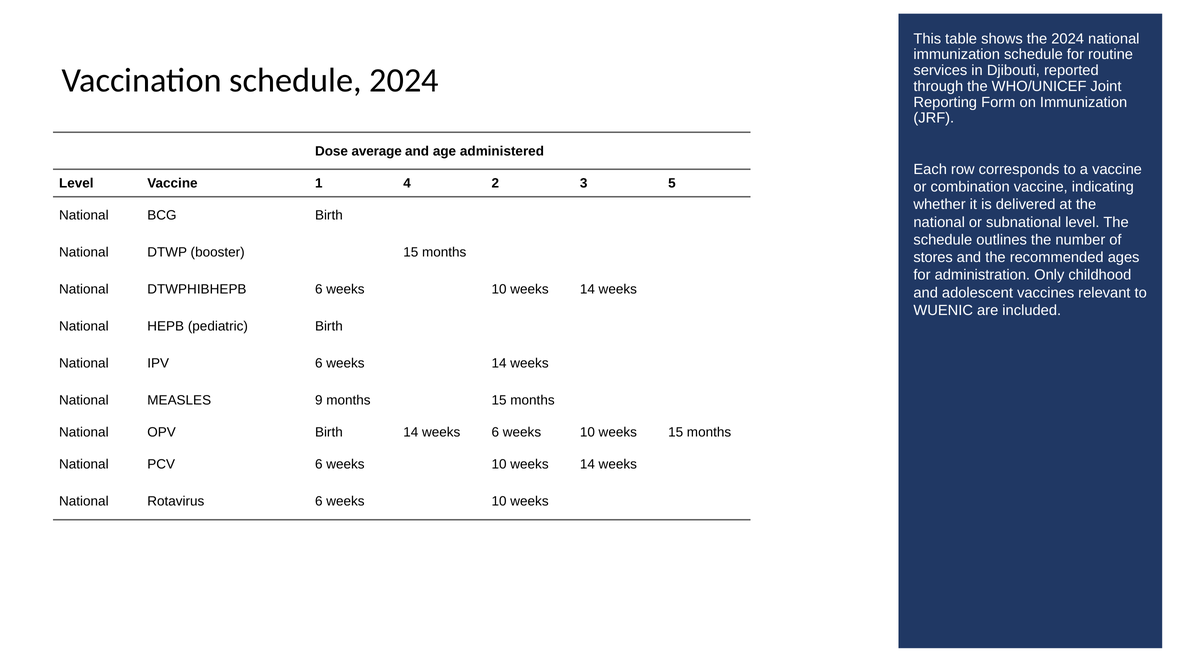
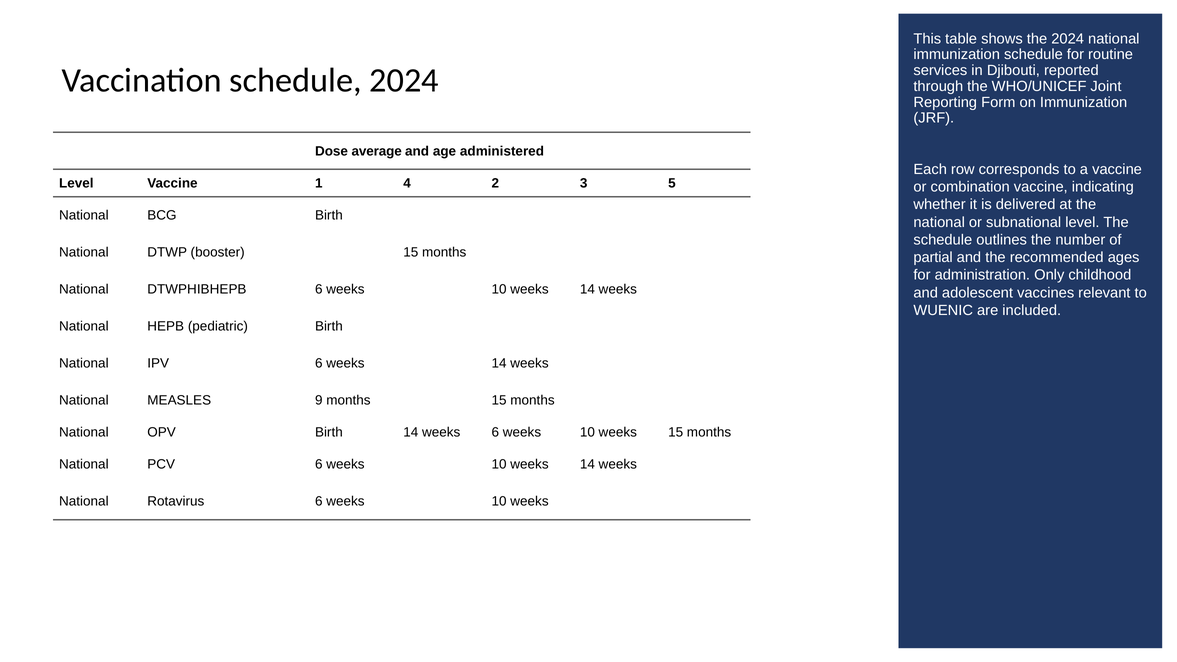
stores: stores -> partial
